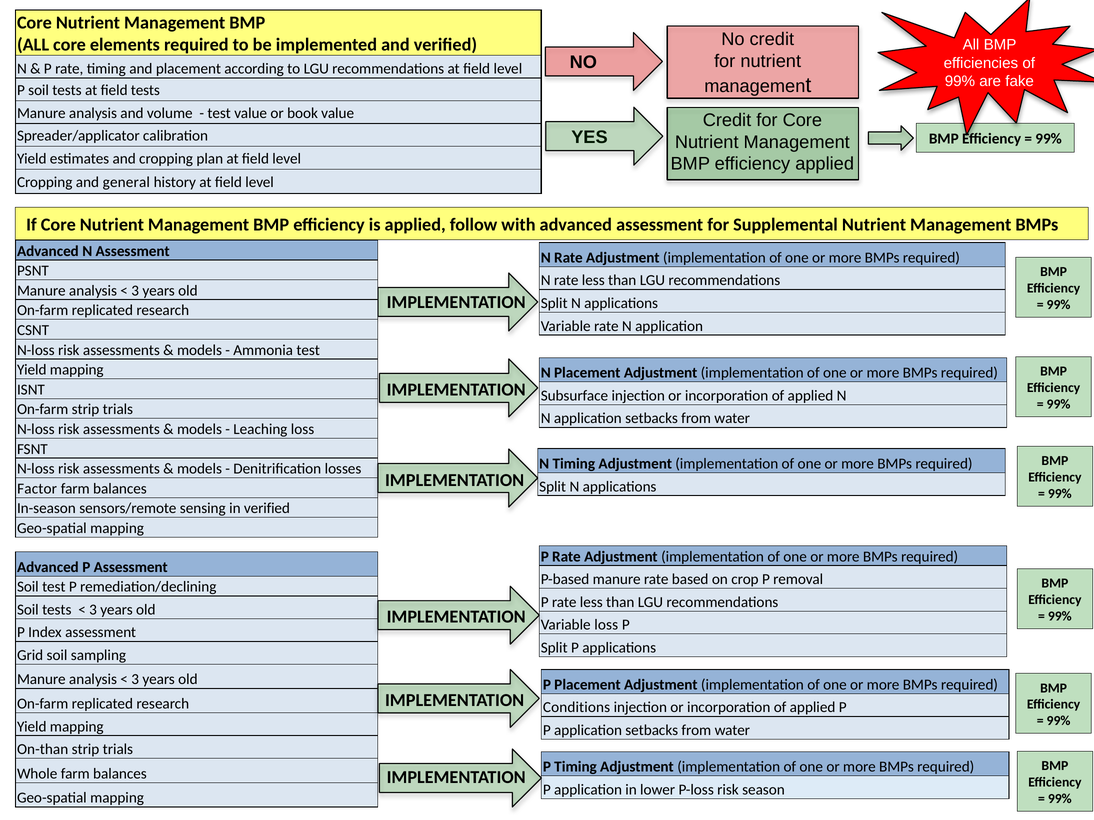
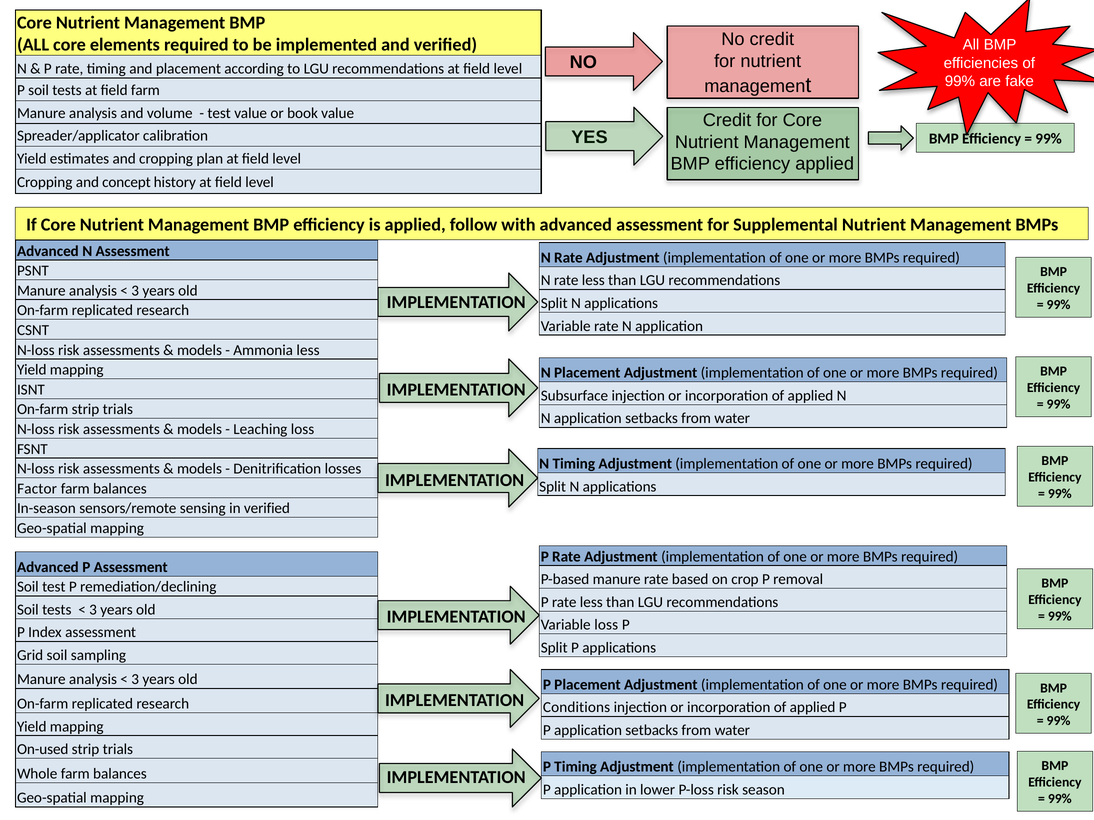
field tests: tests -> farm
general: general -> concept
Ammonia test: test -> less
On-than: On-than -> On-used
